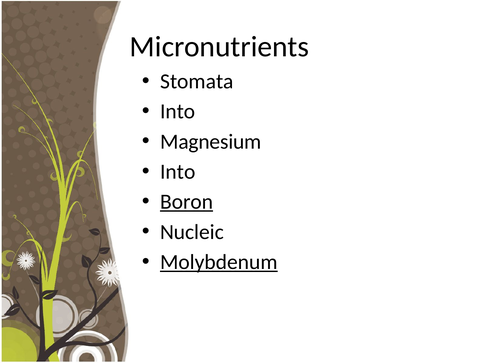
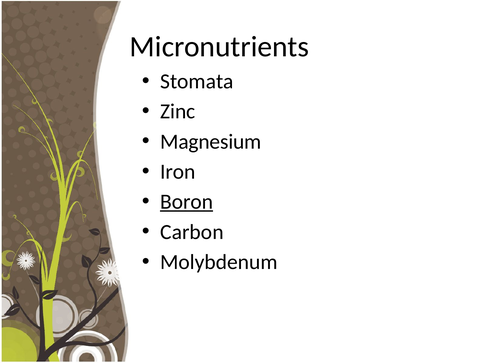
Into at (178, 111): Into -> Zinc
Into at (178, 172): Into -> Iron
Nucleic: Nucleic -> Carbon
Molybdenum underline: present -> none
